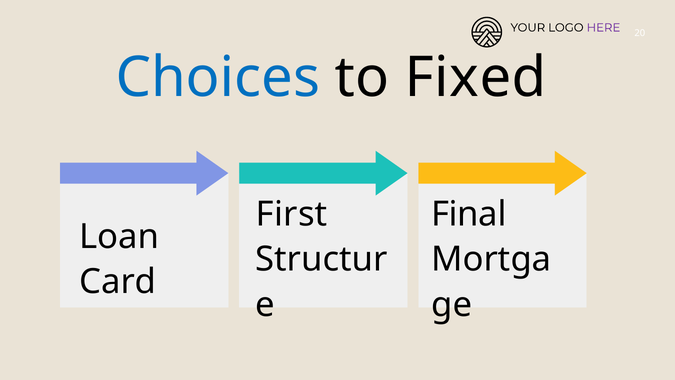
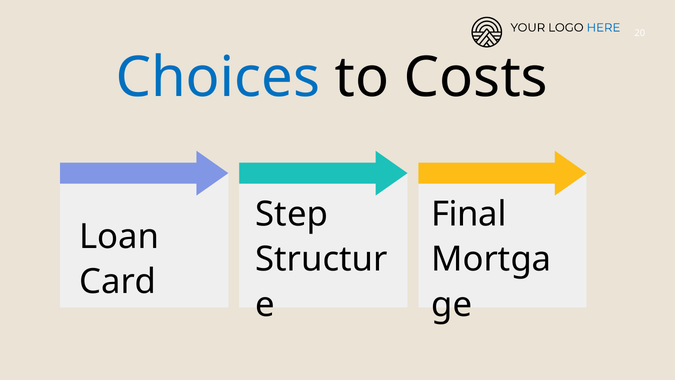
HERE colour: purple -> blue
Fixed: Fixed -> Costs
First: First -> Step
